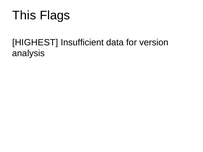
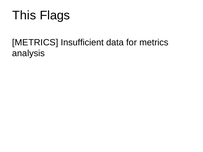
HIGHEST at (35, 43): HIGHEST -> METRICS
for version: version -> metrics
